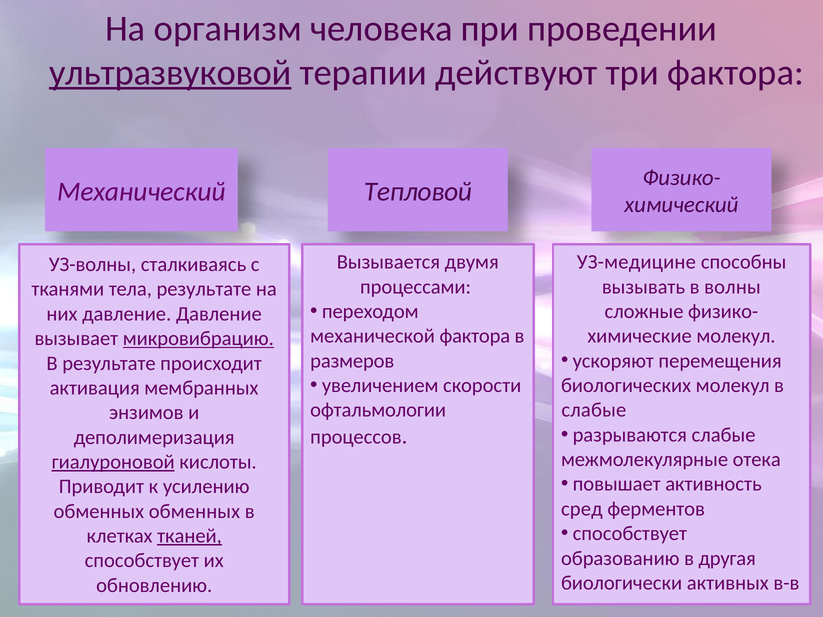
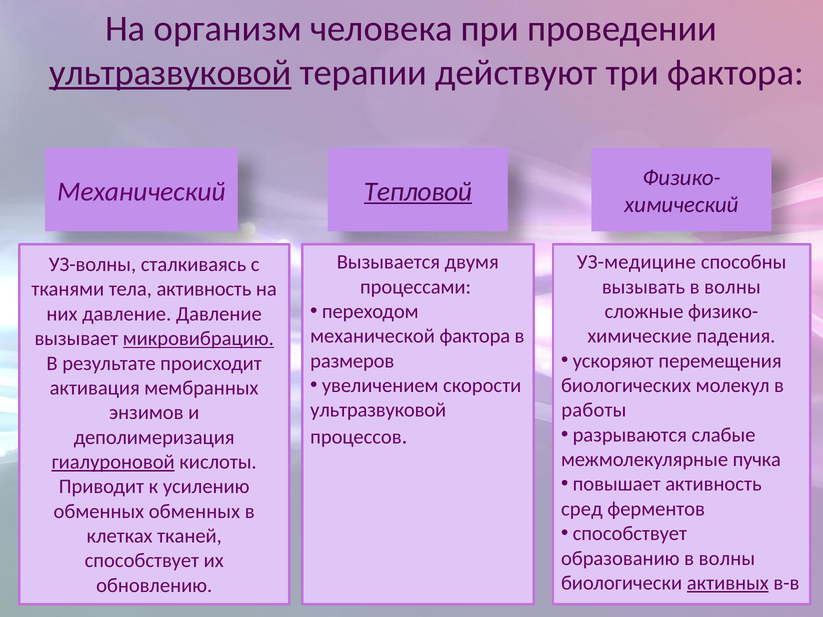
Тепловой underline: none -> present
тела результате: результате -> активность
молекул at (736, 336): молекул -> падения
офтальмологии at (378, 410): офтальмологии -> ультразвуковой
слабые at (594, 410): слабые -> работы
отека: отека -> пучка
тканей underline: present -> none
образованию в другая: другая -> волны
активных underline: none -> present
